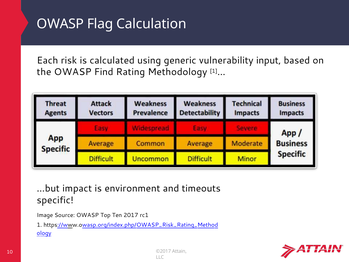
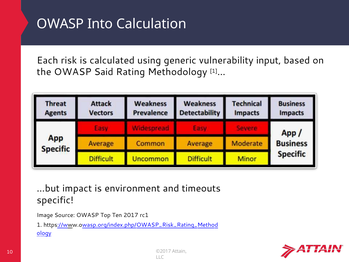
Flag: Flag -> Into
Find: Find -> Said
